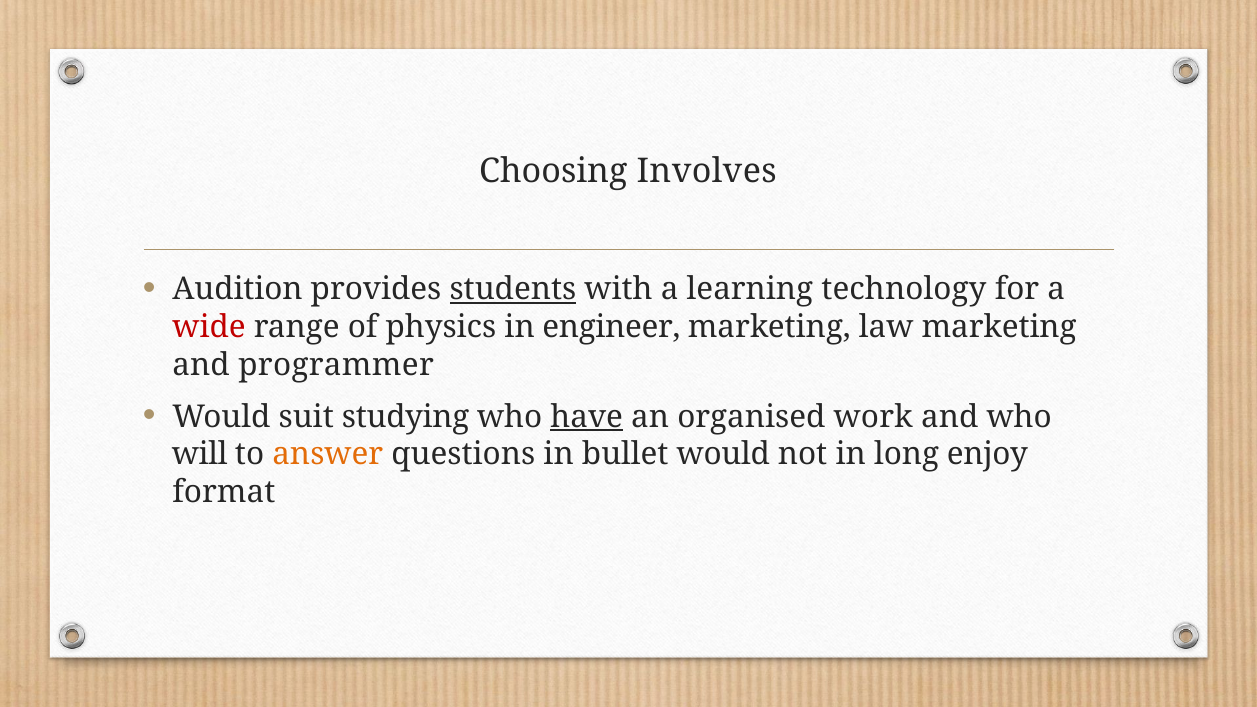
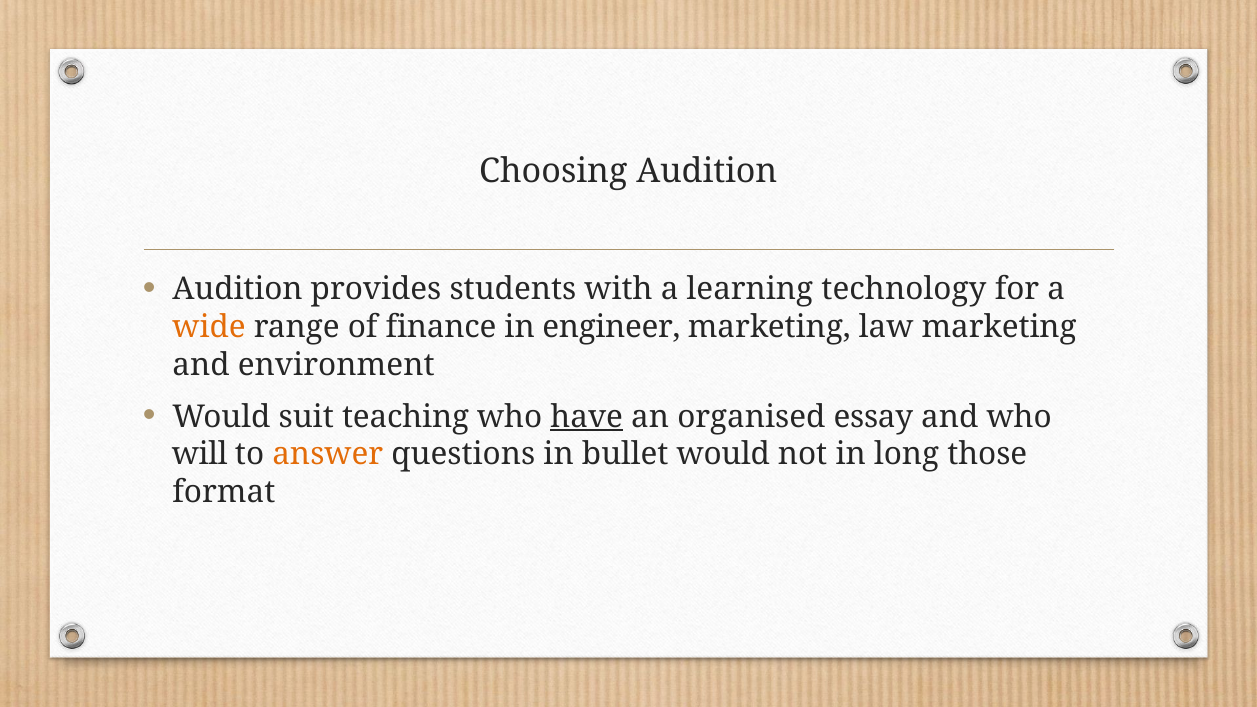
Choosing Involves: Involves -> Audition
students underline: present -> none
wide colour: red -> orange
physics: physics -> finance
programmer: programmer -> environment
studying: studying -> teaching
work: work -> essay
enjoy: enjoy -> those
